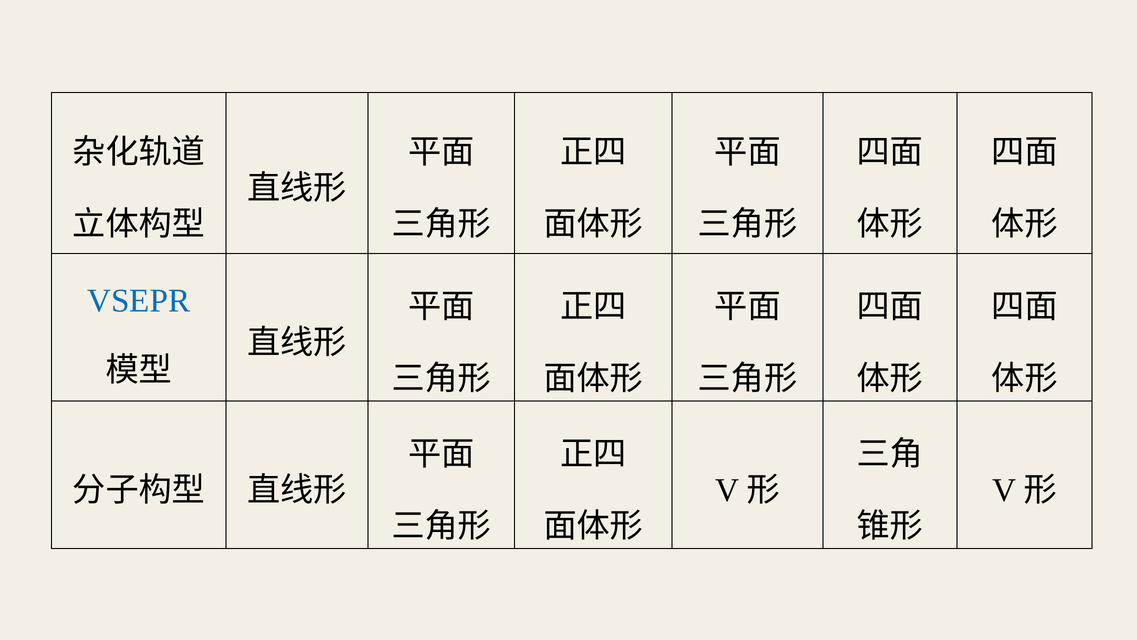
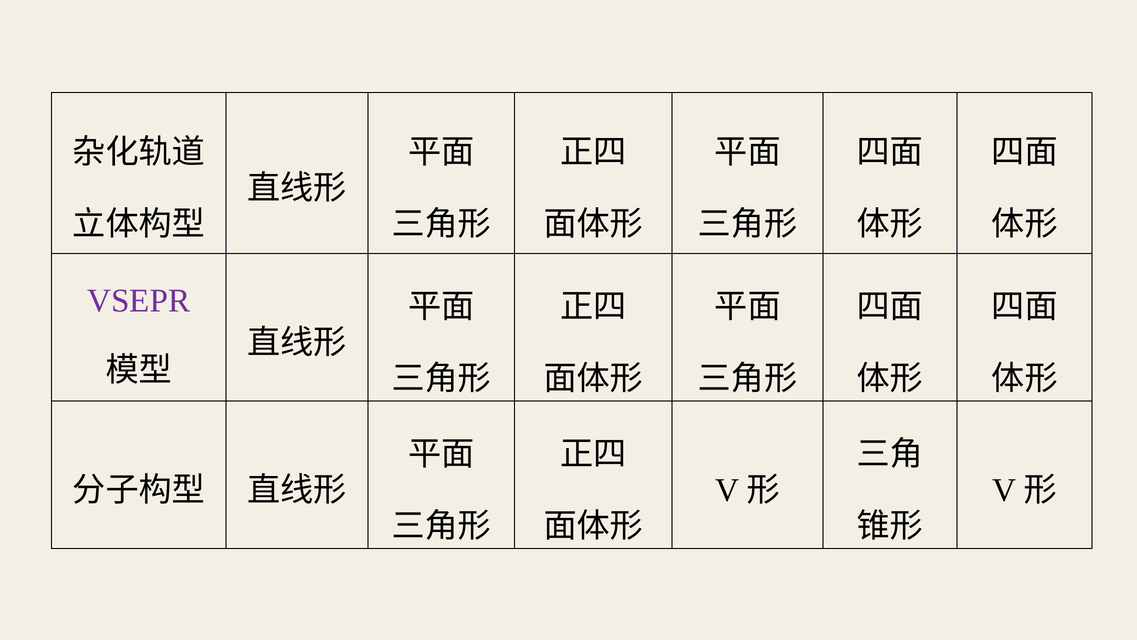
VSEPR colour: blue -> purple
